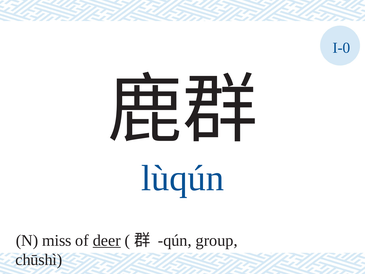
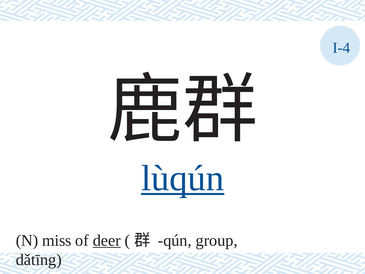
I-0: I-0 -> I-4
lùqún underline: none -> present
chūshì: chūshì -> dǎtīng
